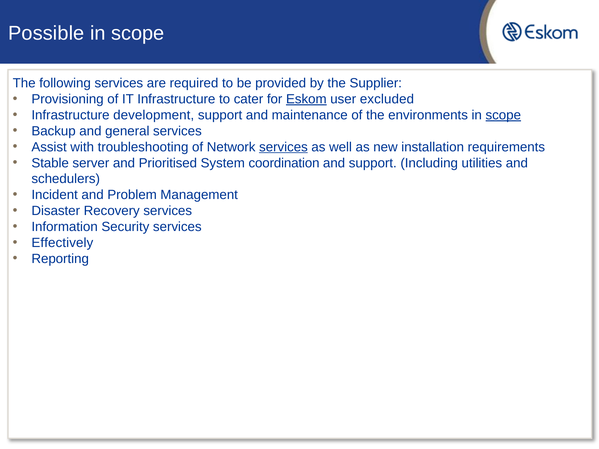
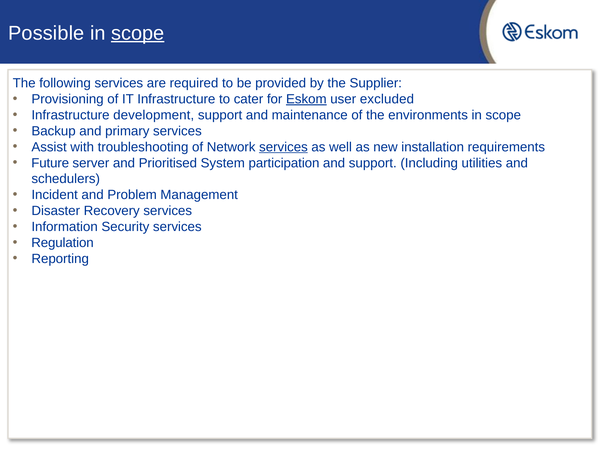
scope at (138, 33) underline: none -> present
scope at (503, 115) underline: present -> none
general: general -> primary
Stable: Stable -> Future
coordination: coordination -> participation
Effectively: Effectively -> Regulation
